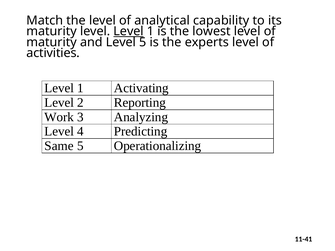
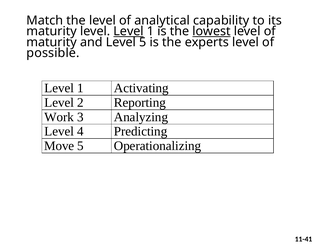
lowest underline: none -> present
activities: activities -> possible
Same: Same -> Move
